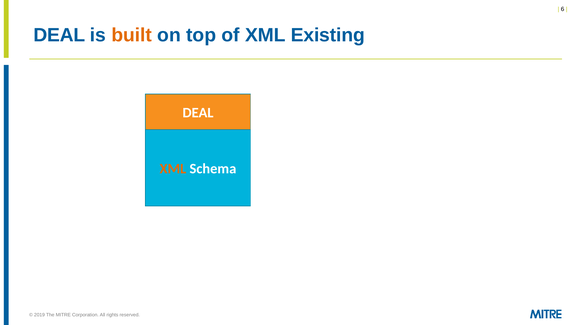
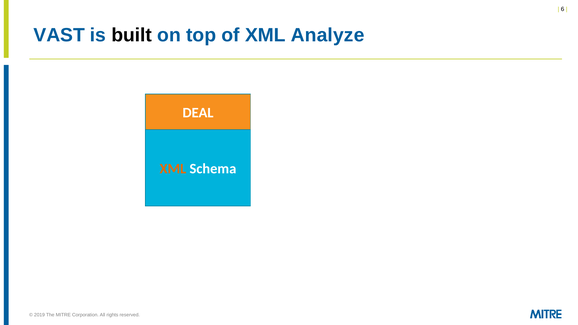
DEAL at (59, 35): DEAL -> VAST
built colour: orange -> black
Existing: Existing -> Analyze
